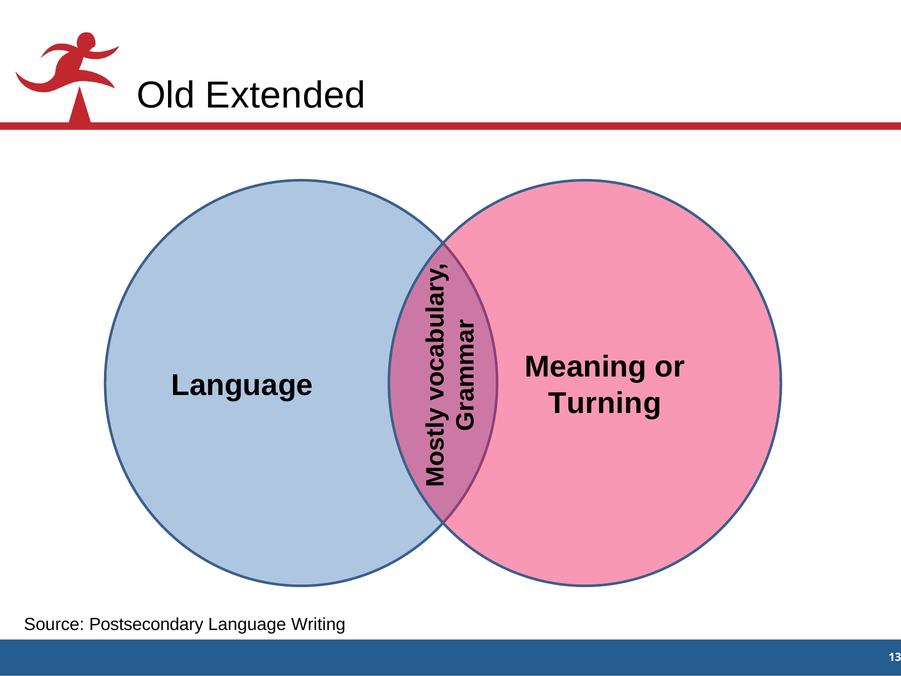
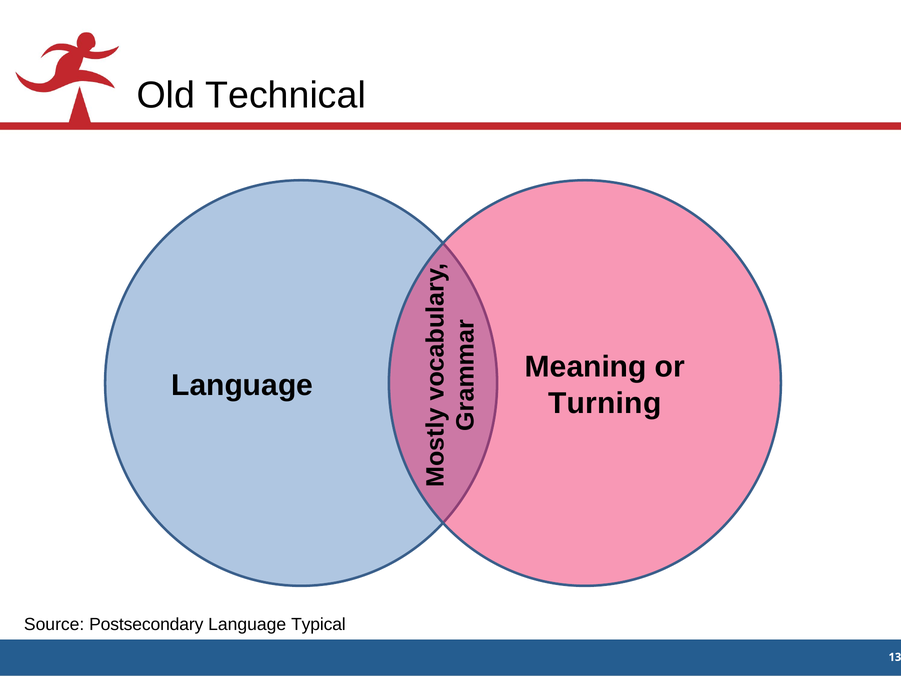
Extended: Extended -> Technical
Writing: Writing -> Typical
